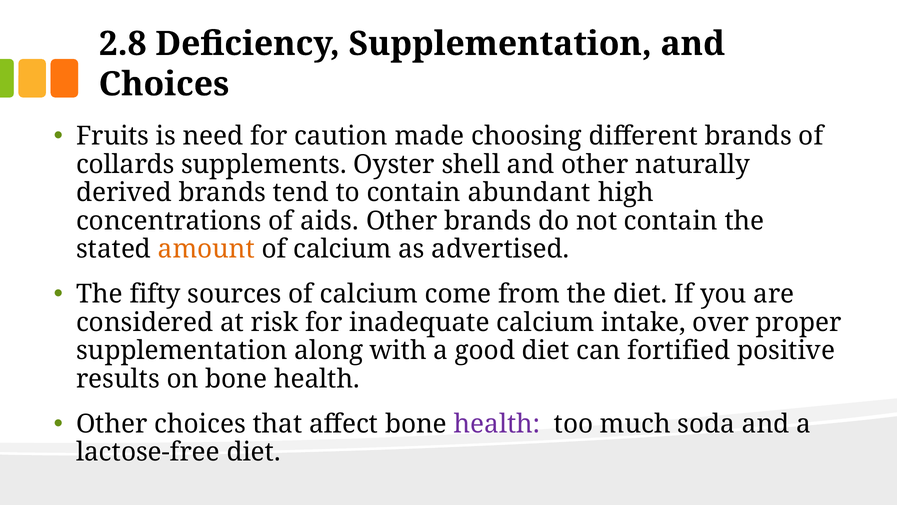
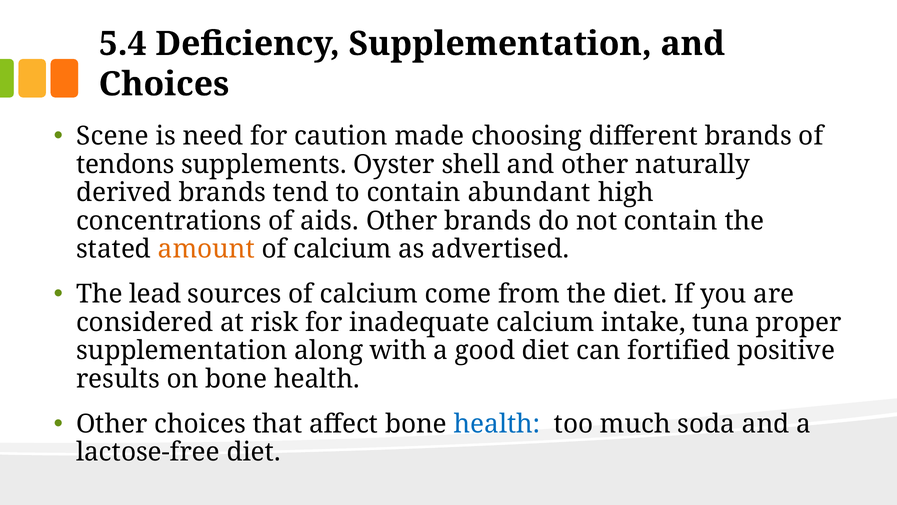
2.8: 2.8 -> 5.4
Fruits: Fruits -> Scene
collards: collards -> tendons
fifty: fifty -> lead
over: over -> tuna
health at (497, 424) colour: purple -> blue
